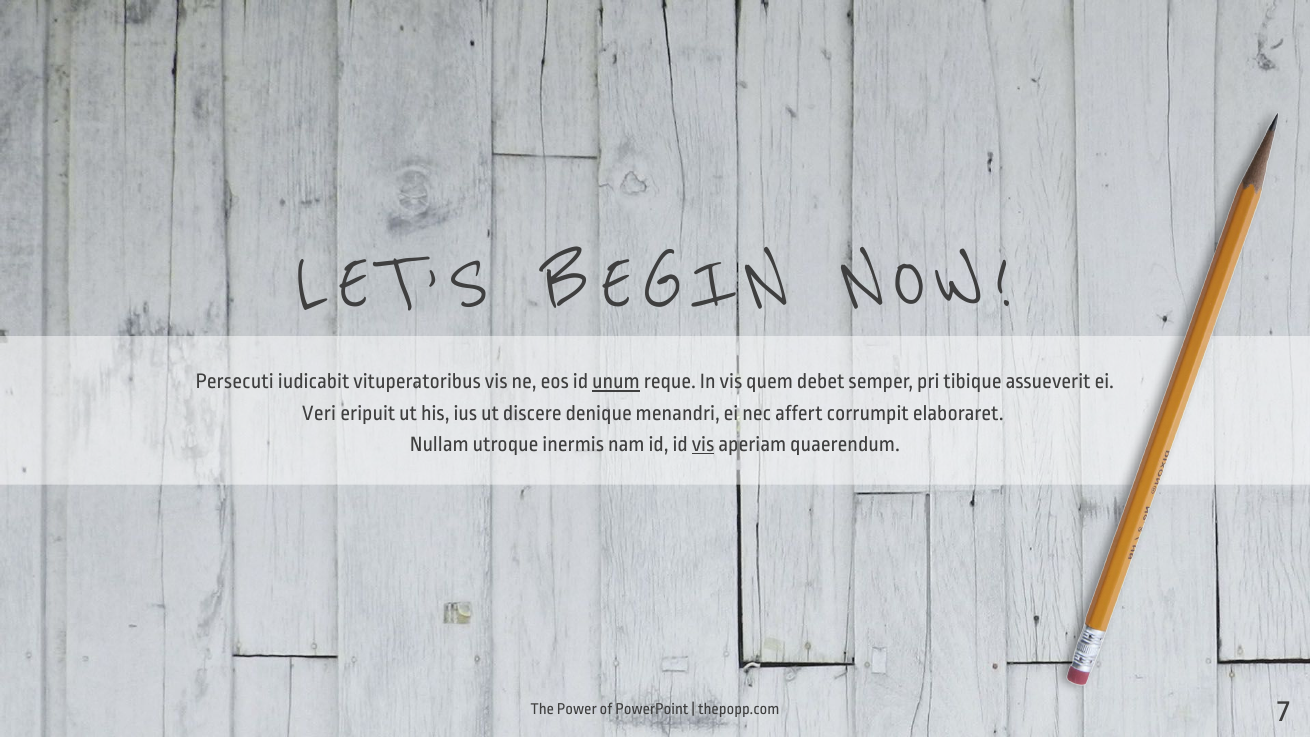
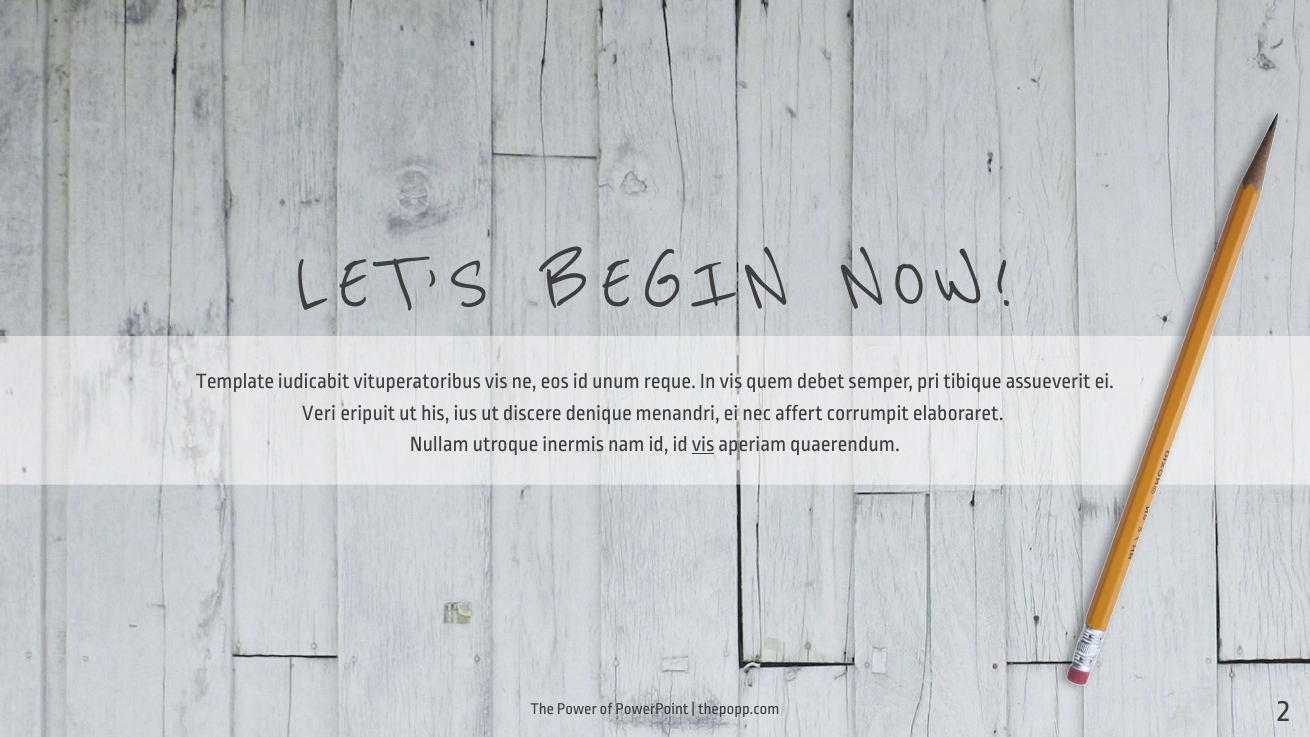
Persecuti: Persecuti -> Template
unum underline: present -> none
7: 7 -> 2
